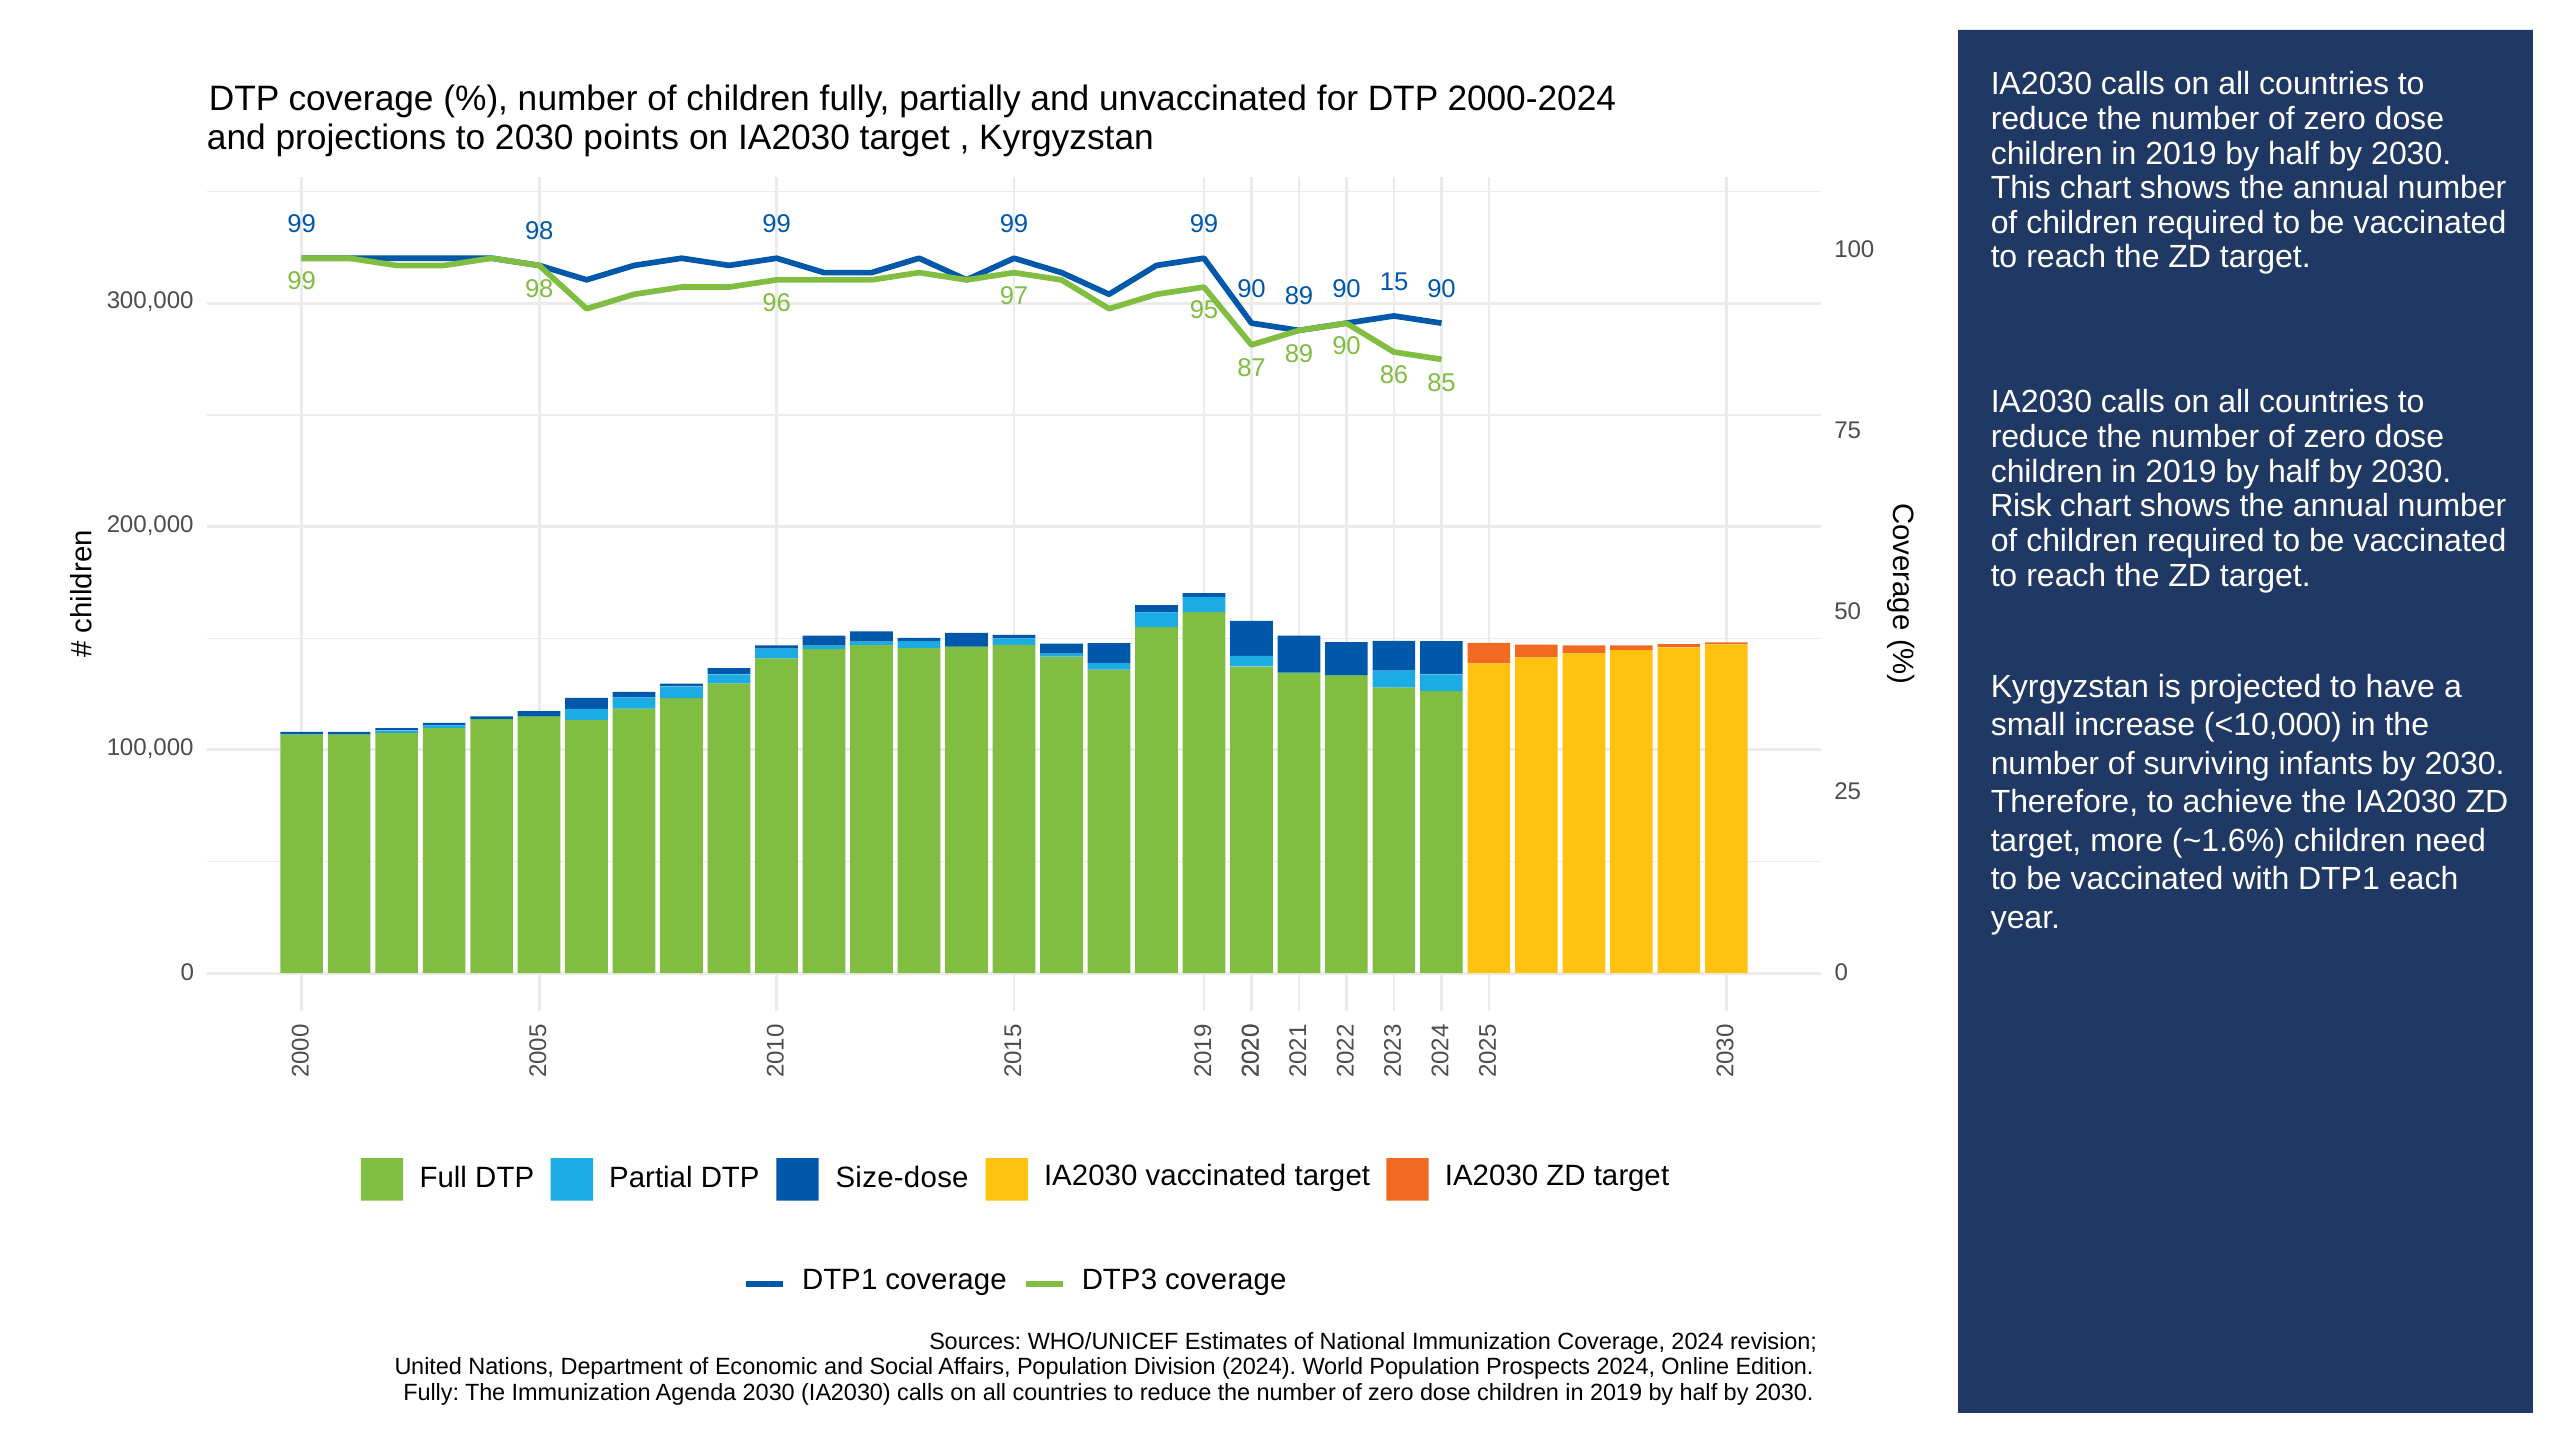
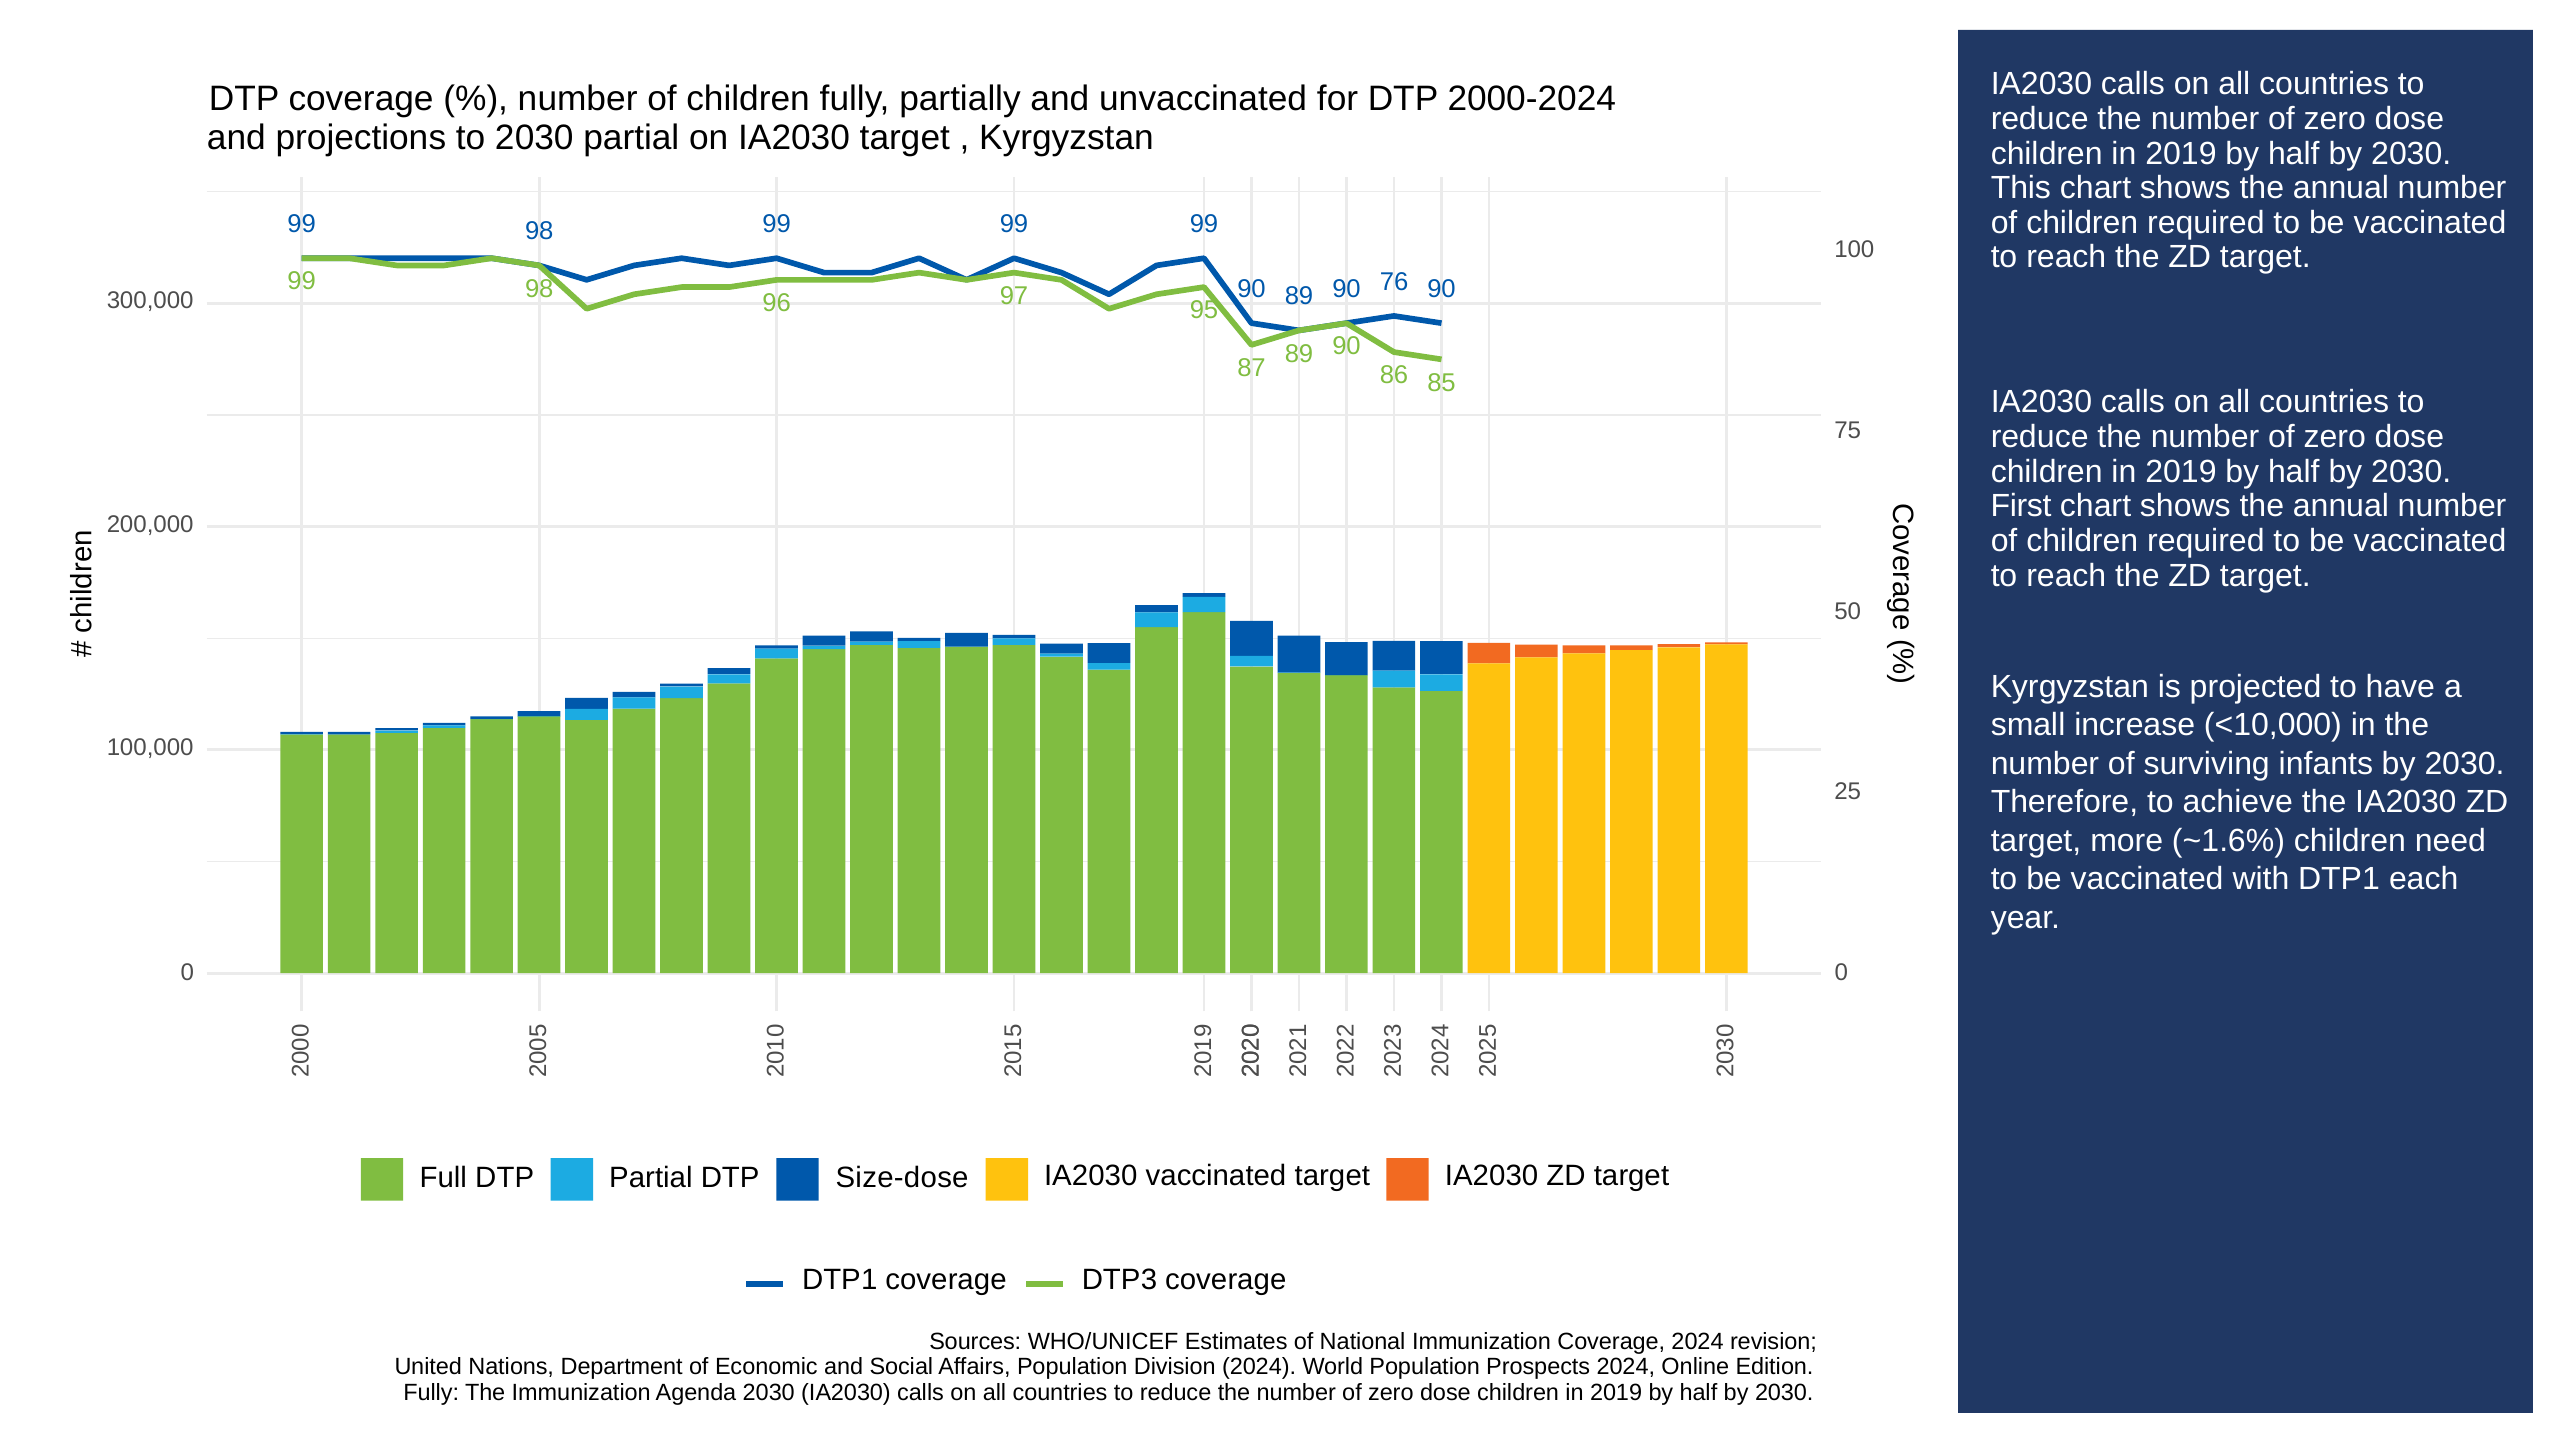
2030 points: points -> partial
15: 15 -> 76
Risk: Risk -> First
